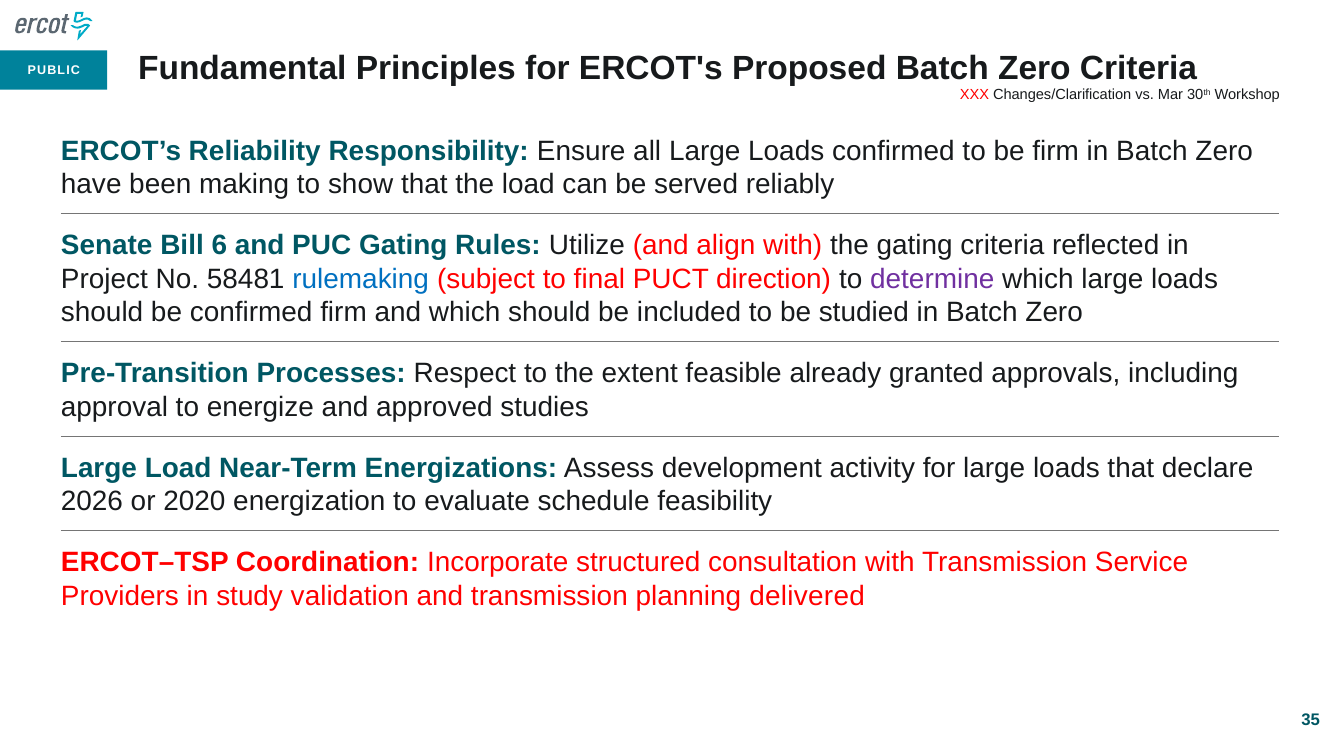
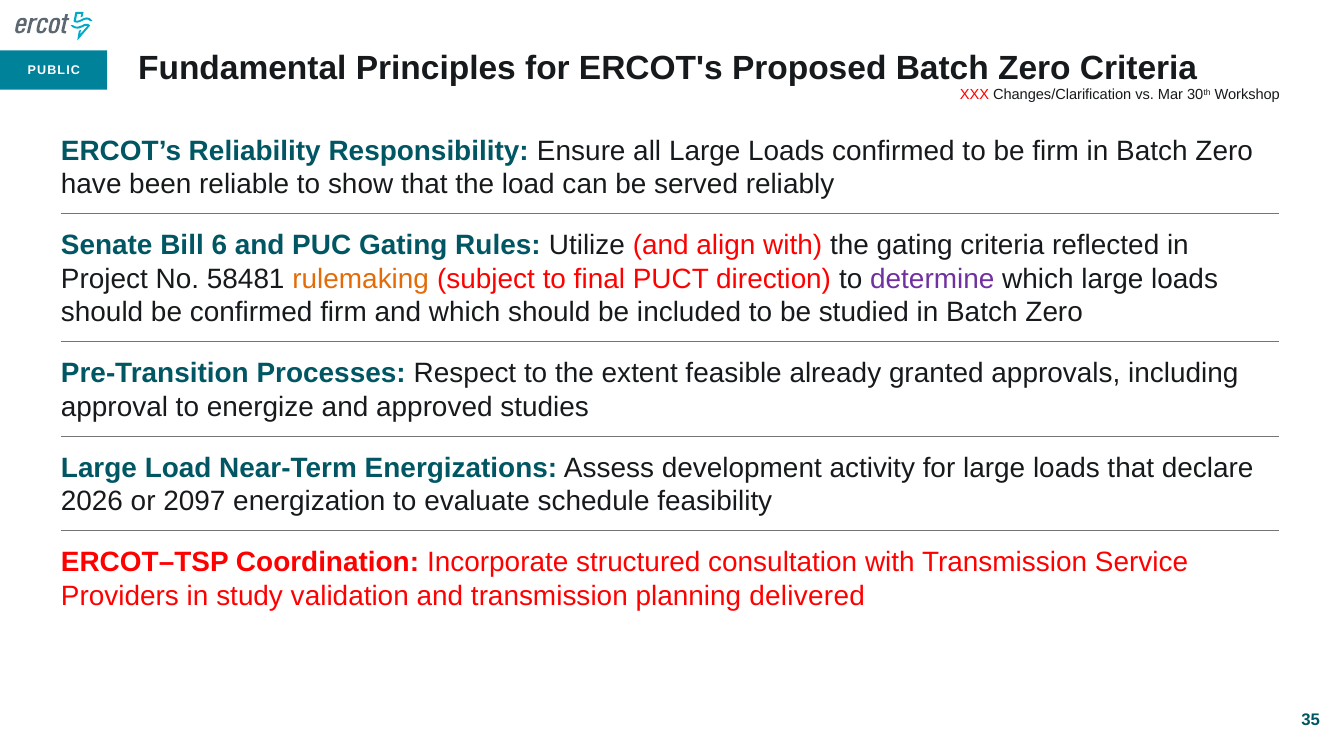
making: making -> reliable
rulemaking colour: blue -> orange
2020: 2020 -> 2097
